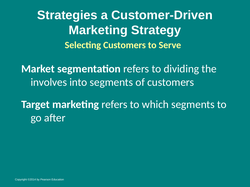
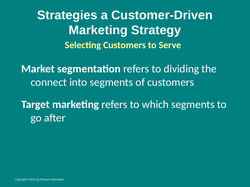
involves: involves -> connect
